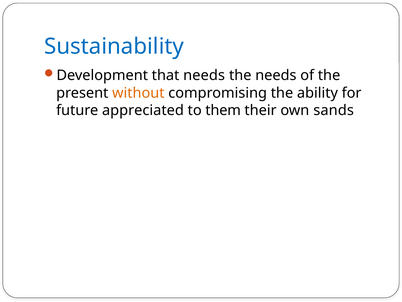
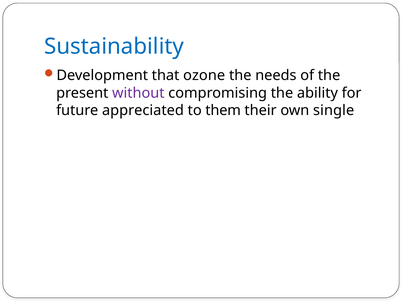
that needs: needs -> ozone
without colour: orange -> purple
sands: sands -> single
